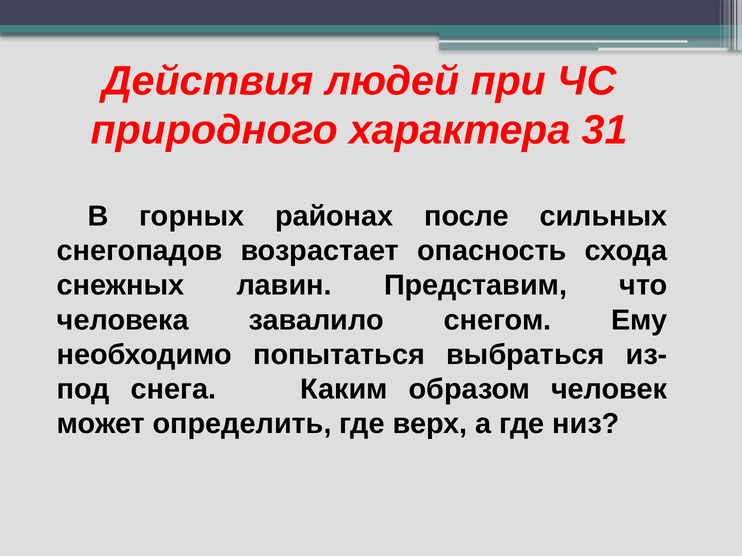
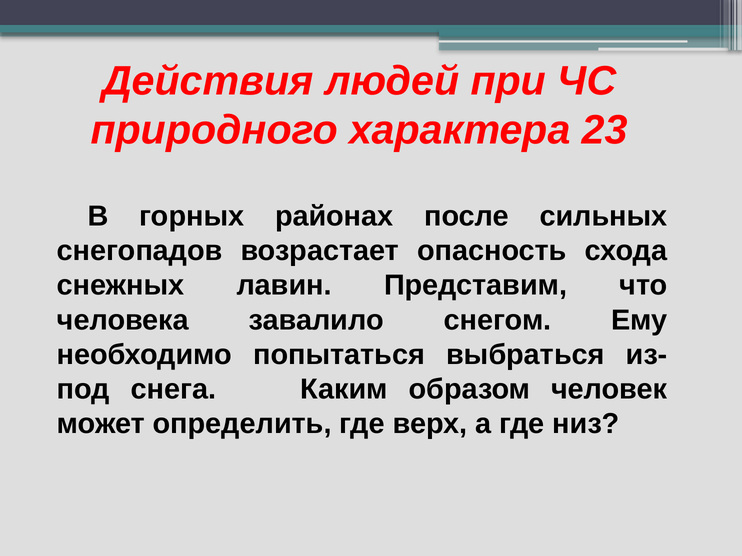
31: 31 -> 23
